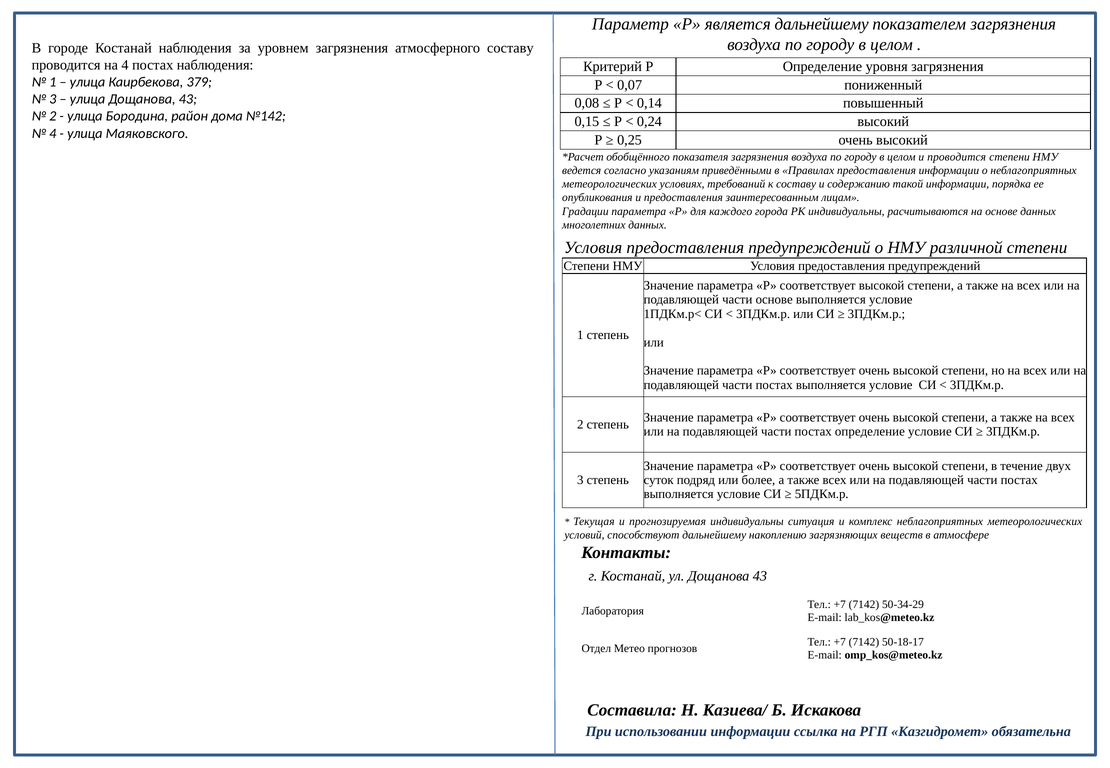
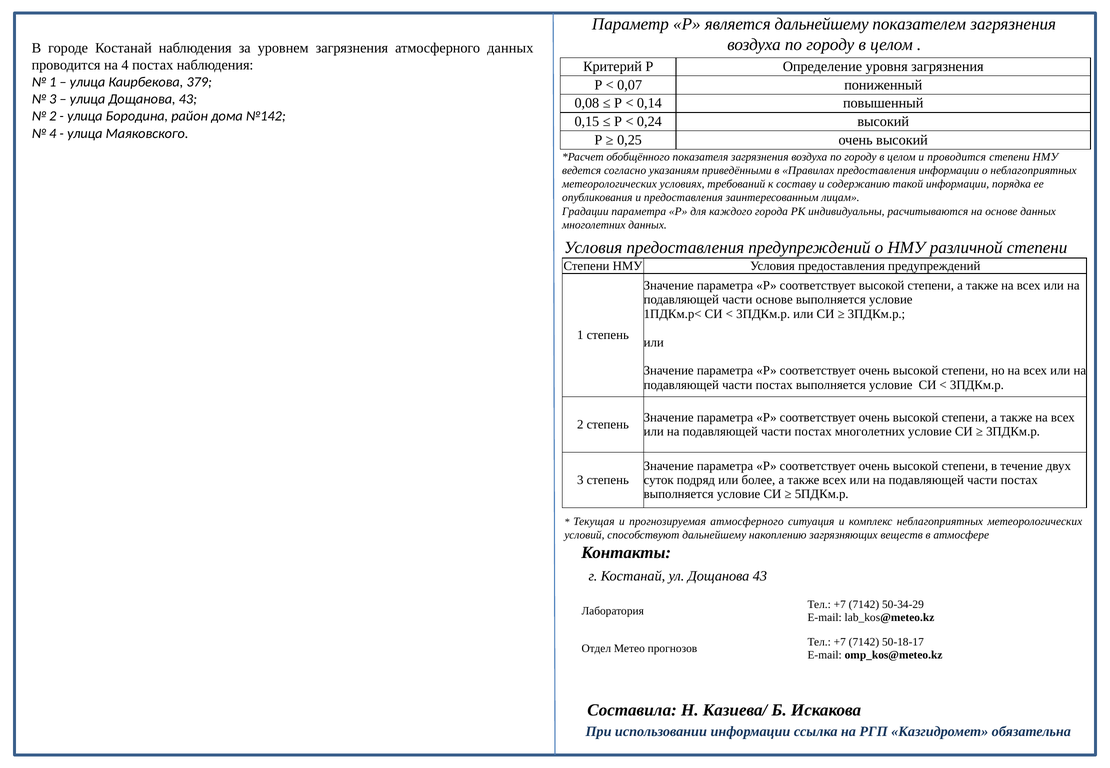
атмосферного составу: составу -> данных
постах определение: определение -> многолетних
прогнозируемая индивидуальны: индивидуальны -> атмосферного
